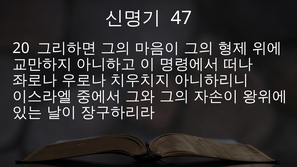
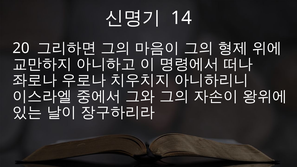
47: 47 -> 14
